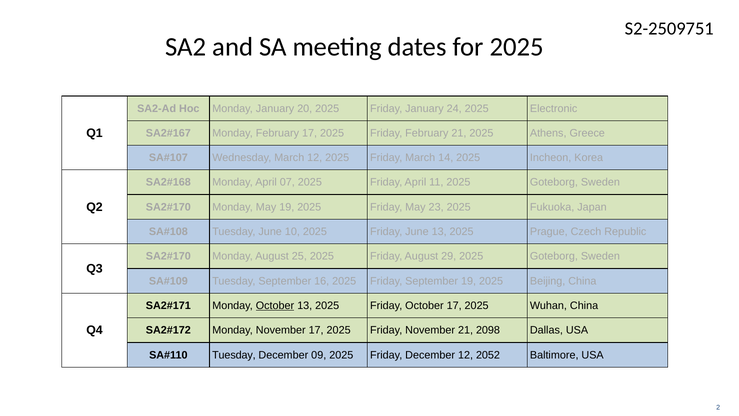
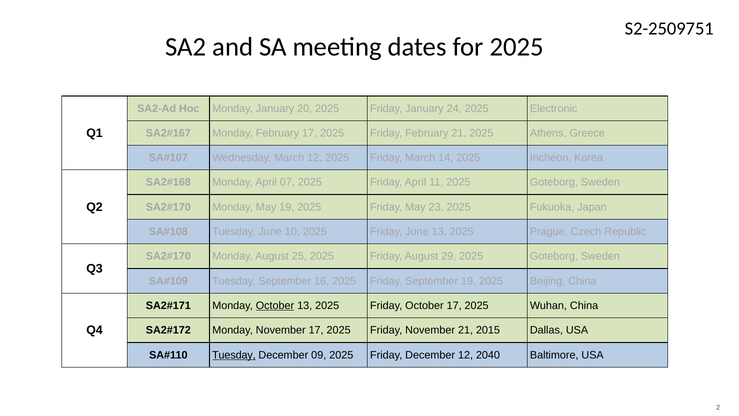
2098: 2098 -> 2015
Tuesday at (234, 355) underline: none -> present
2052: 2052 -> 2040
